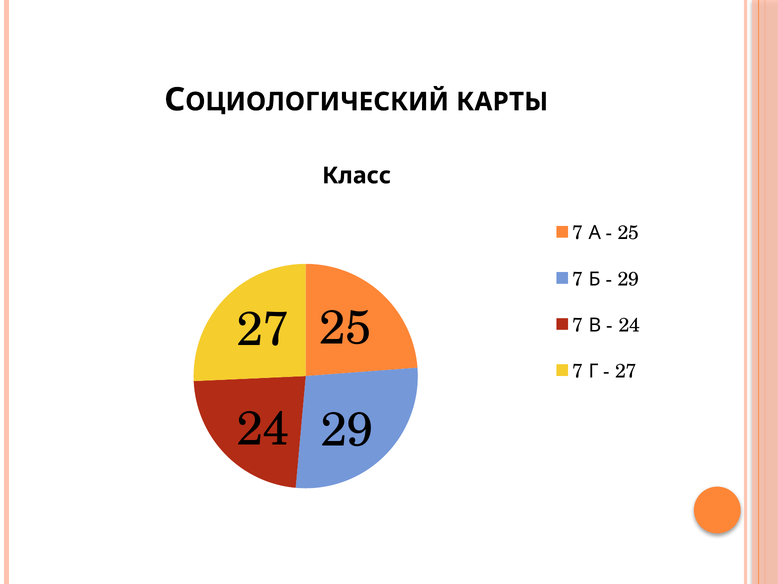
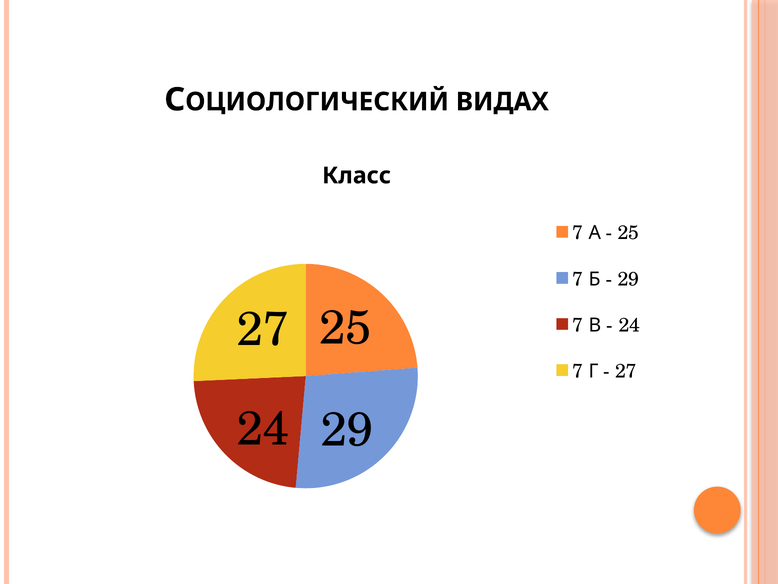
КАРТЫ: КАРТЫ -> ВИДАХ
